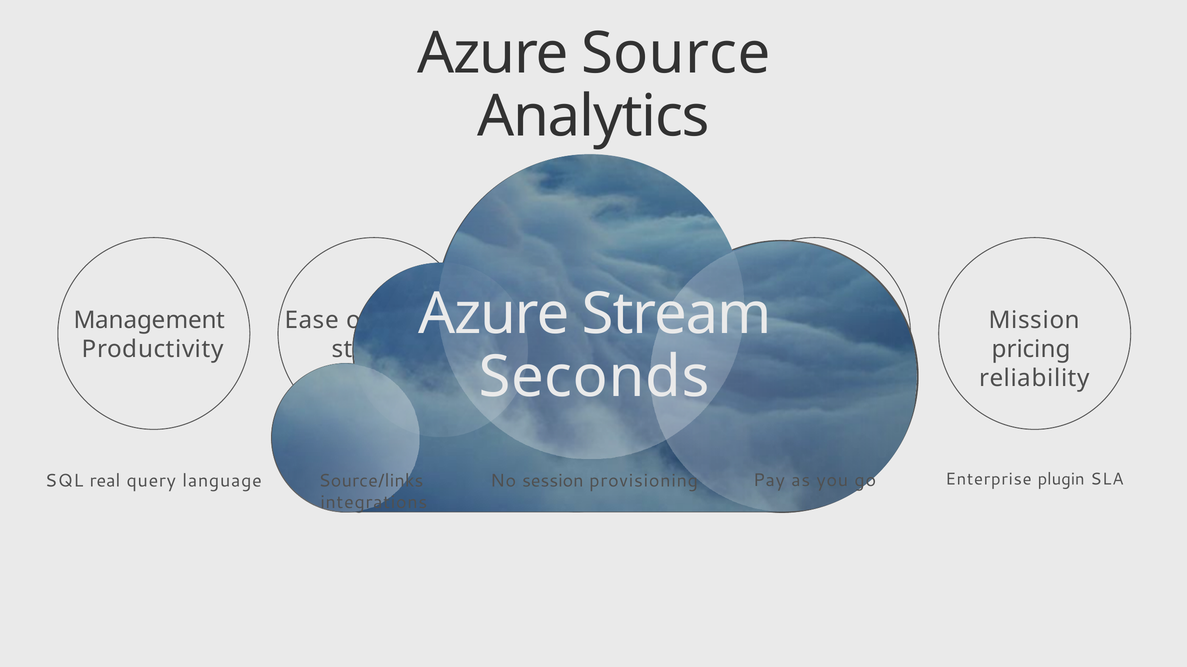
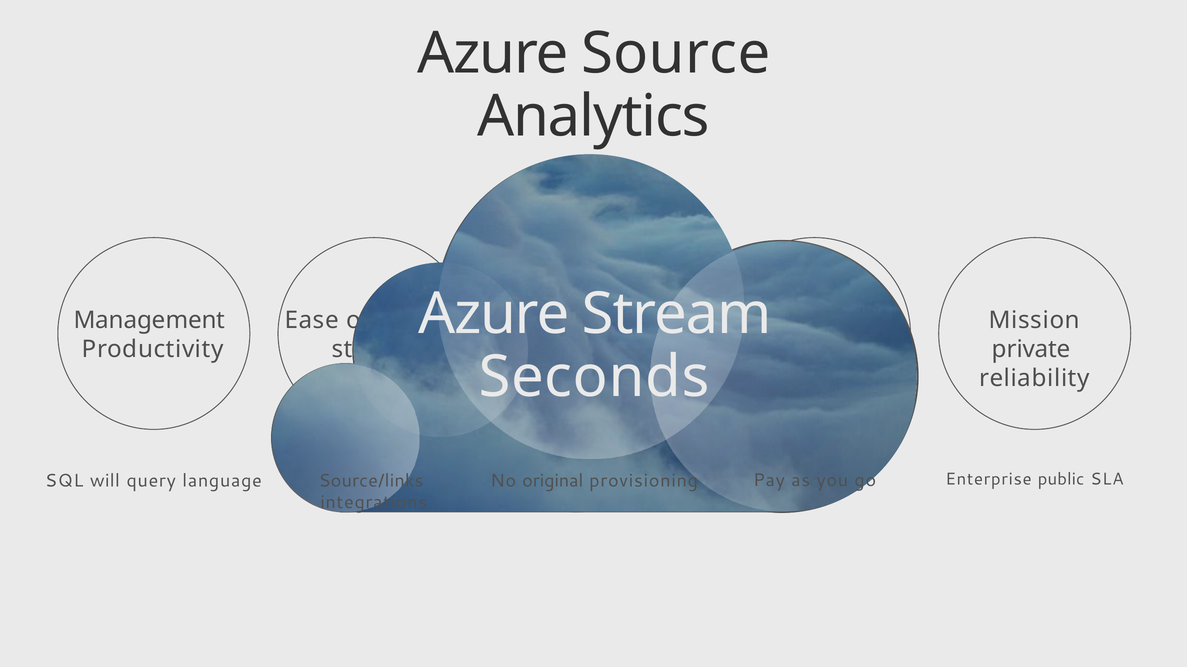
pricing: pricing -> private
real: real -> will
session: session -> original
plugin: plugin -> public
